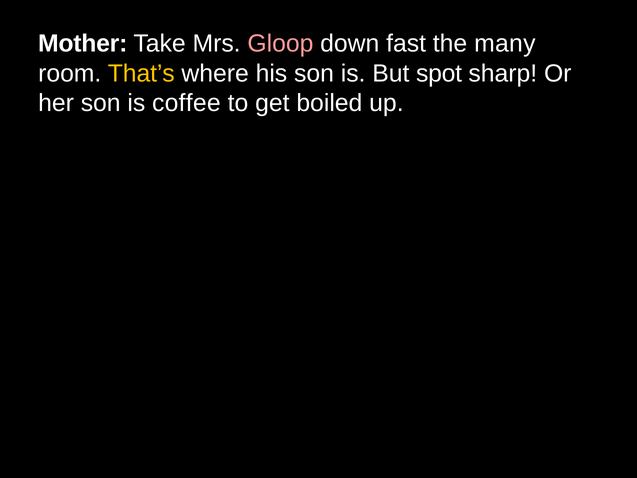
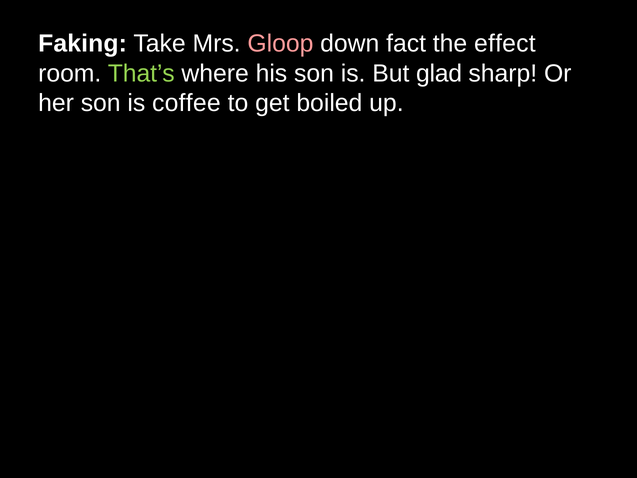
Mother: Mother -> Faking
fast: fast -> fact
many: many -> effect
That’s colour: yellow -> light green
spot: spot -> glad
